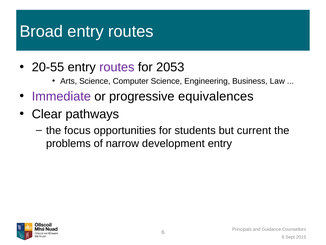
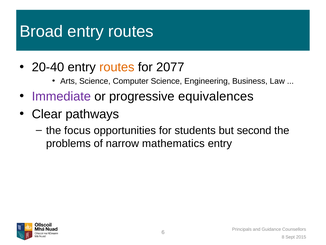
20-55: 20-55 -> 20-40
routes at (117, 67) colour: purple -> orange
2053: 2053 -> 2077
current: current -> second
development: development -> mathematics
